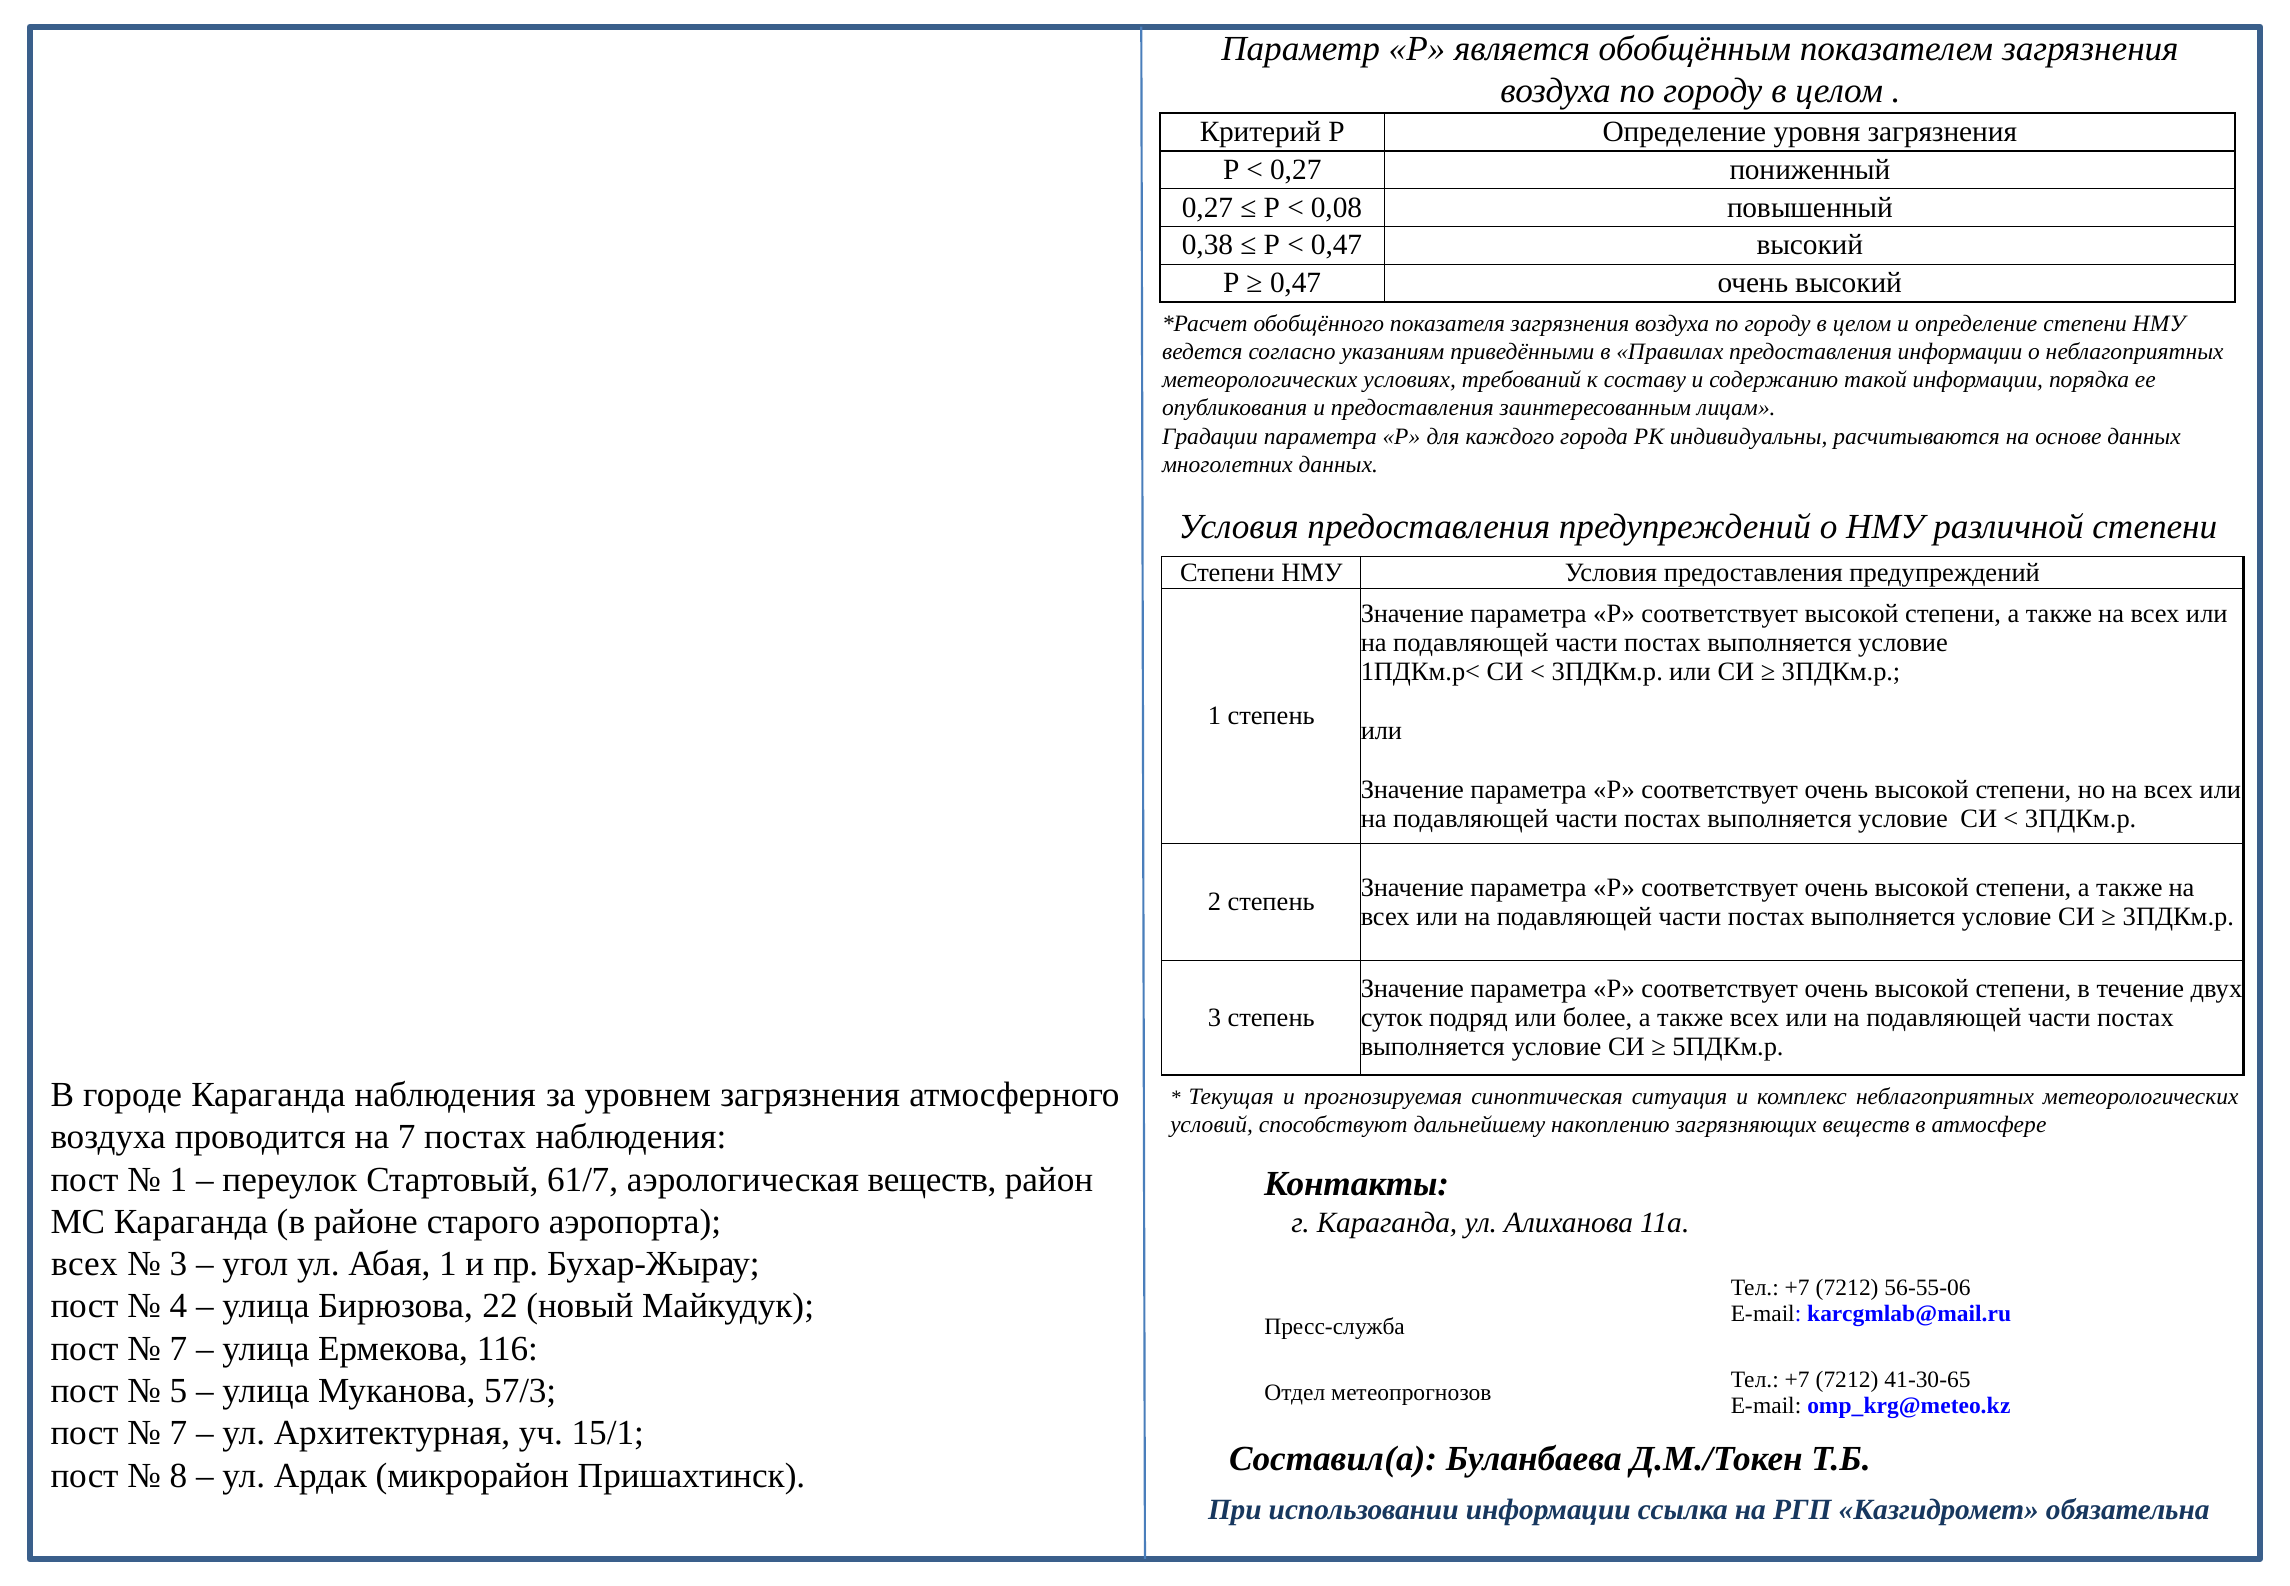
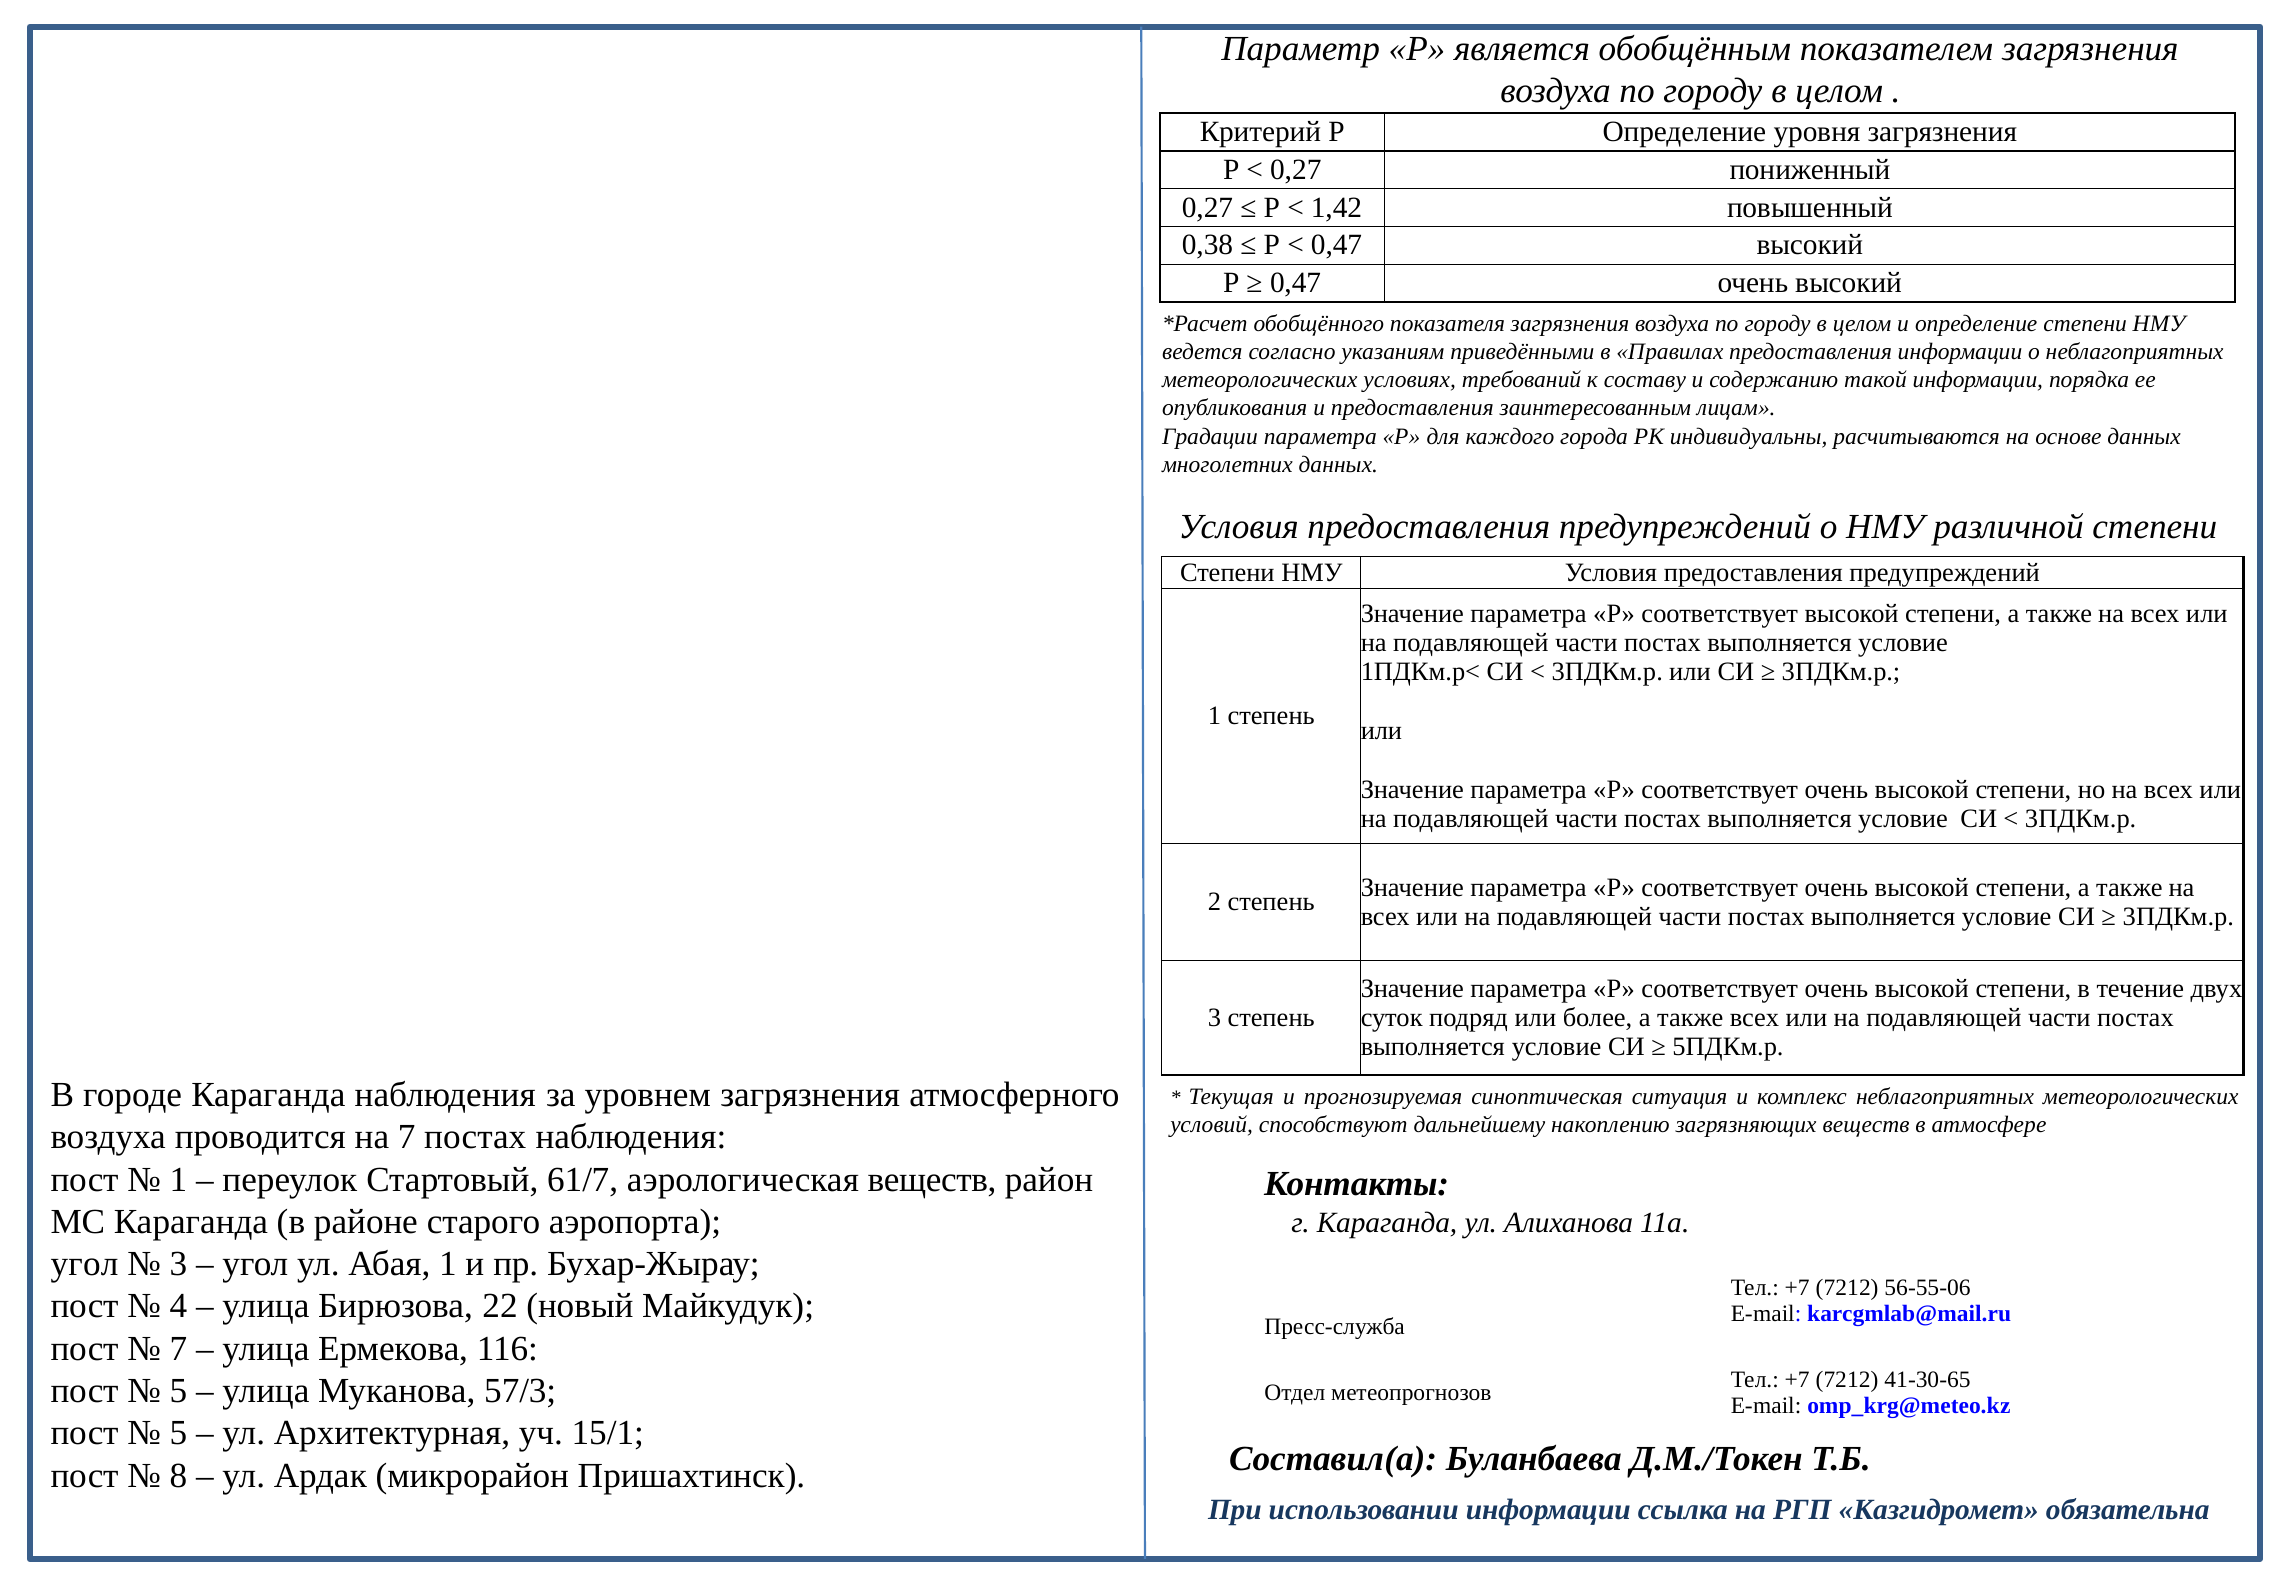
0,08: 0,08 -> 1,42
всех at (84, 1263): всех -> угол
7 at (179, 1433): 7 -> 5
